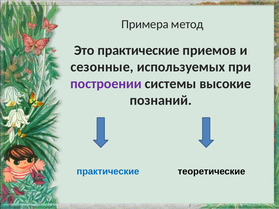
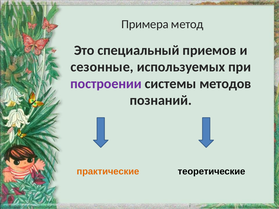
Это практические: практические -> специальный
высокие: высокие -> методов
практические at (108, 172) colour: blue -> orange
